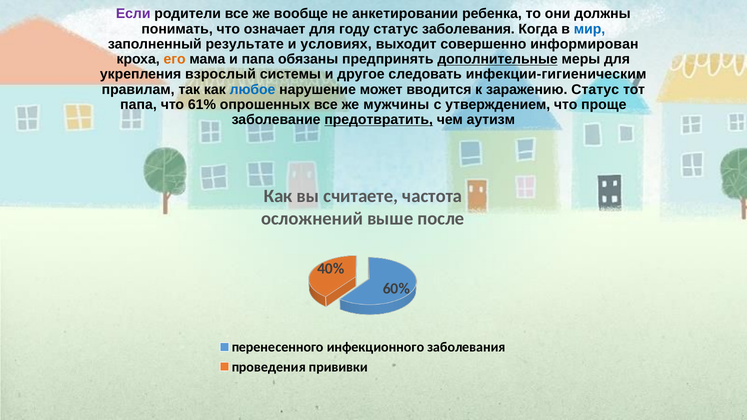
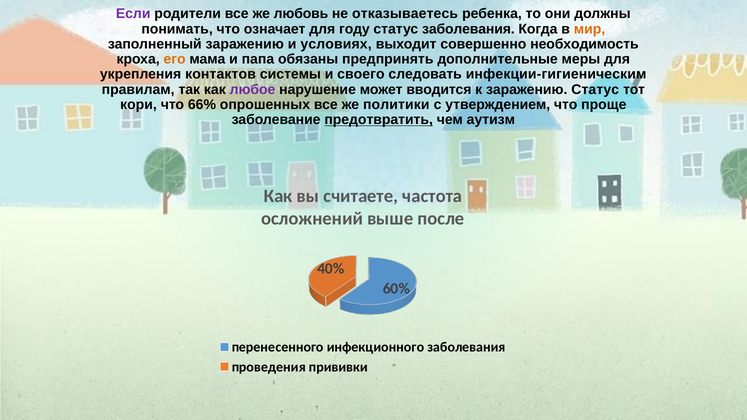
вообще: вообще -> любовь
анкетировании: анкетировании -> отказываетесь
мир colour: blue -> orange
заполненный результате: результате -> заражению
информирован: информирован -> необходимость
дополнительные underline: present -> none
взрослый: взрослый -> контактов
другое: другое -> своего
любое colour: blue -> purple
папа at (138, 105): папа -> кори
61%: 61% -> 66%
мужчины: мужчины -> политики
